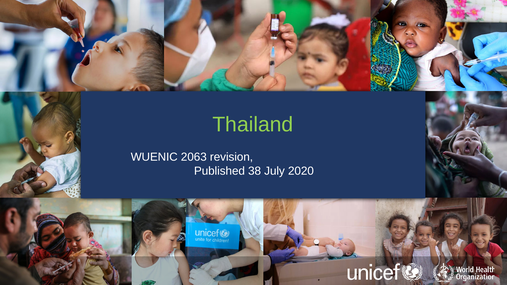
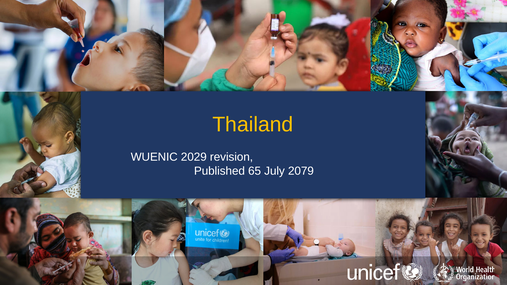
Thailand colour: light green -> yellow
2063: 2063 -> 2029
38: 38 -> 65
2020: 2020 -> 2079
